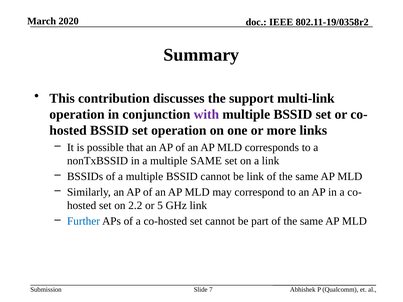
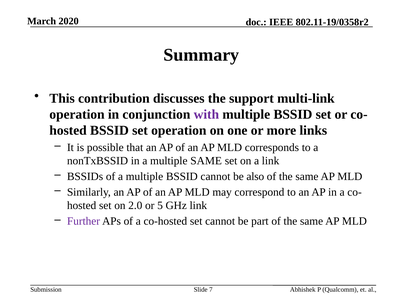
be link: link -> also
2.2: 2.2 -> 2.0
Further colour: blue -> purple
